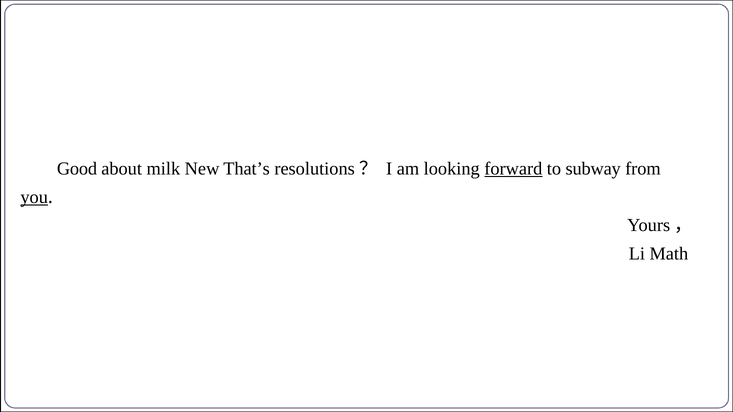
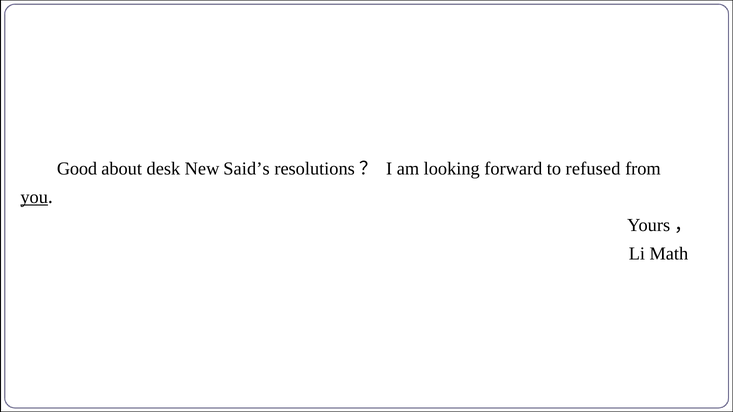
milk: milk -> desk
That’s: That’s -> Said’s
forward underline: present -> none
subway: subway -> refused
